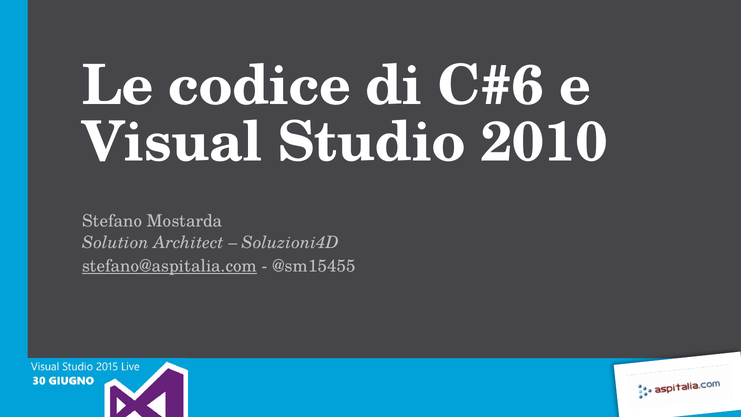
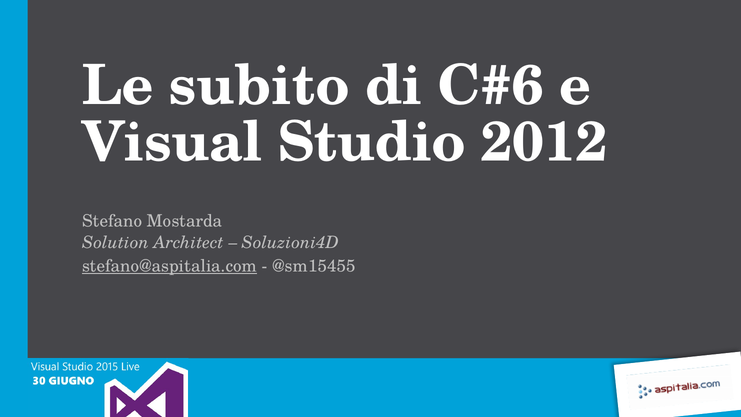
codice: codice -> subito
2010: 2010 -> 2012
